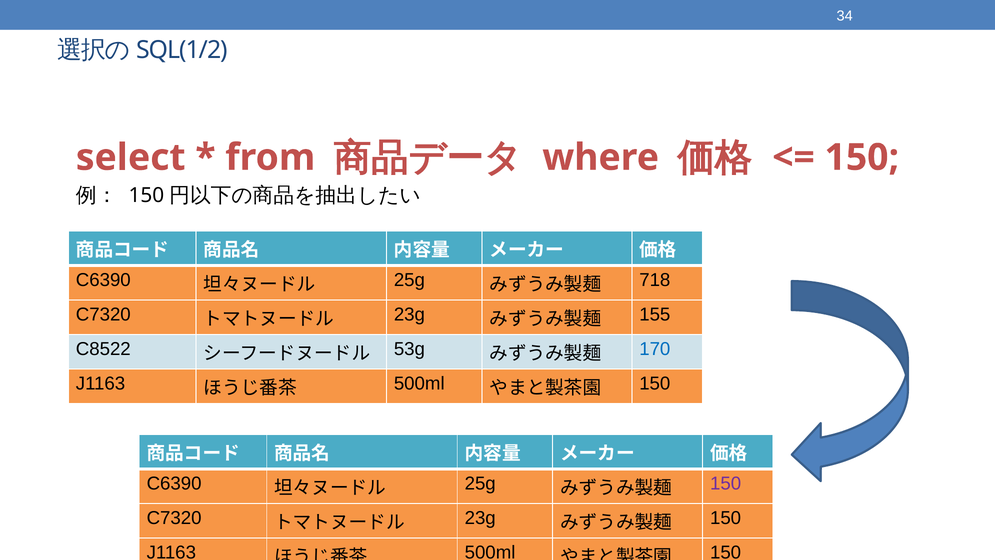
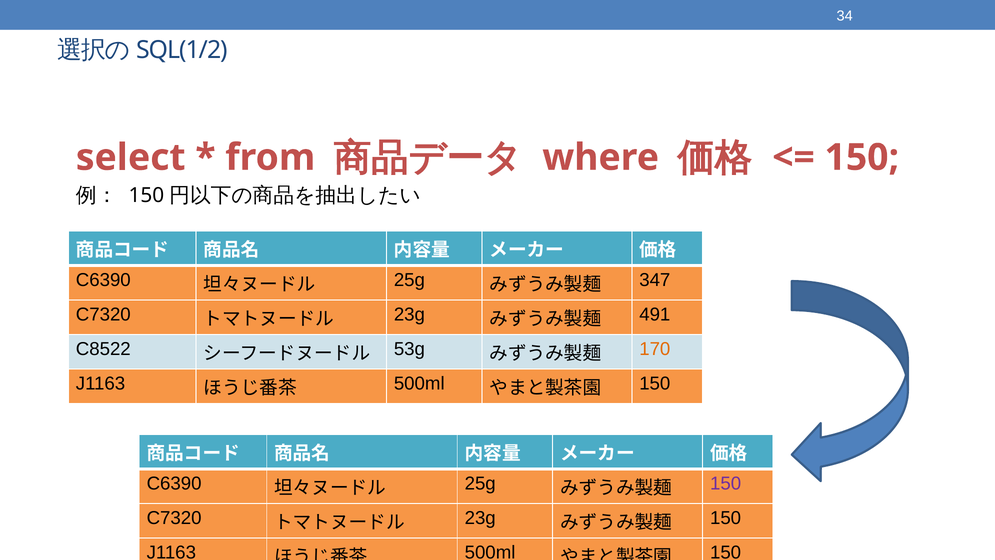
718: 718 -> 347
155: 155 -> 491
170 colour: blue -> orange
